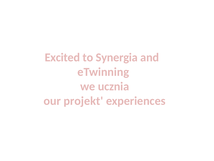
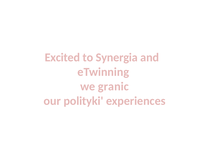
ucznia: ucznia -> granic
projekt: projekt -> polityki
